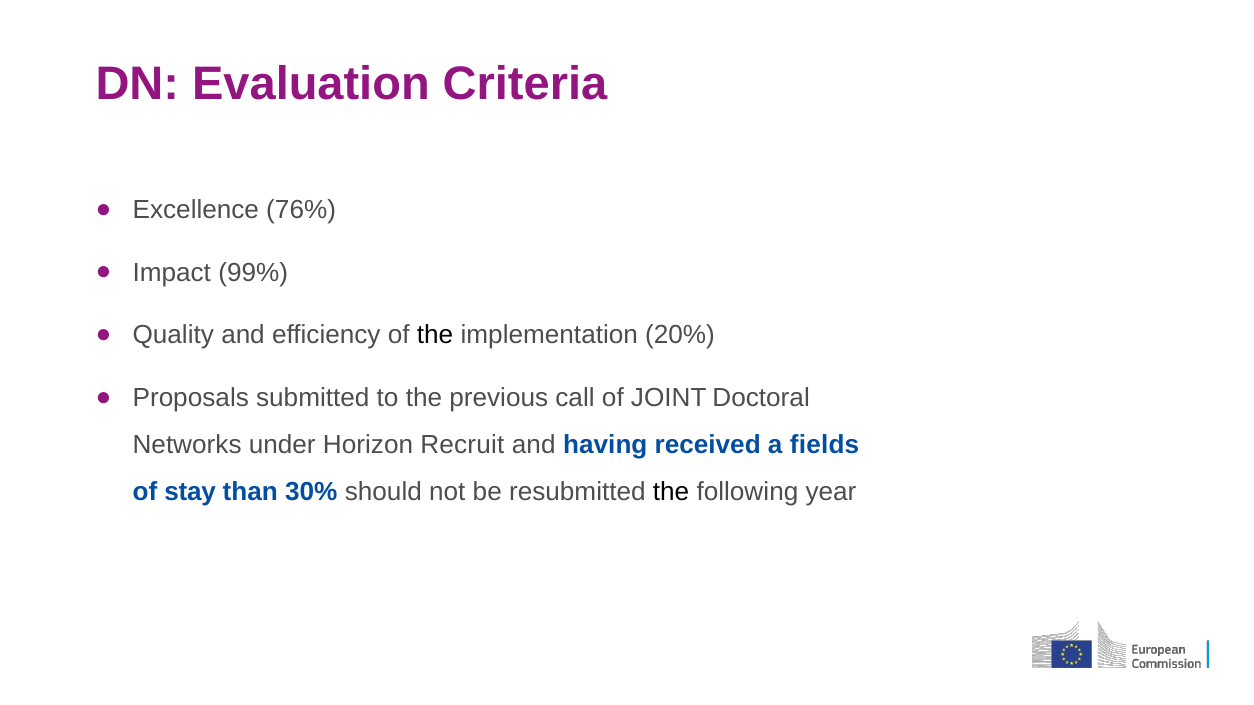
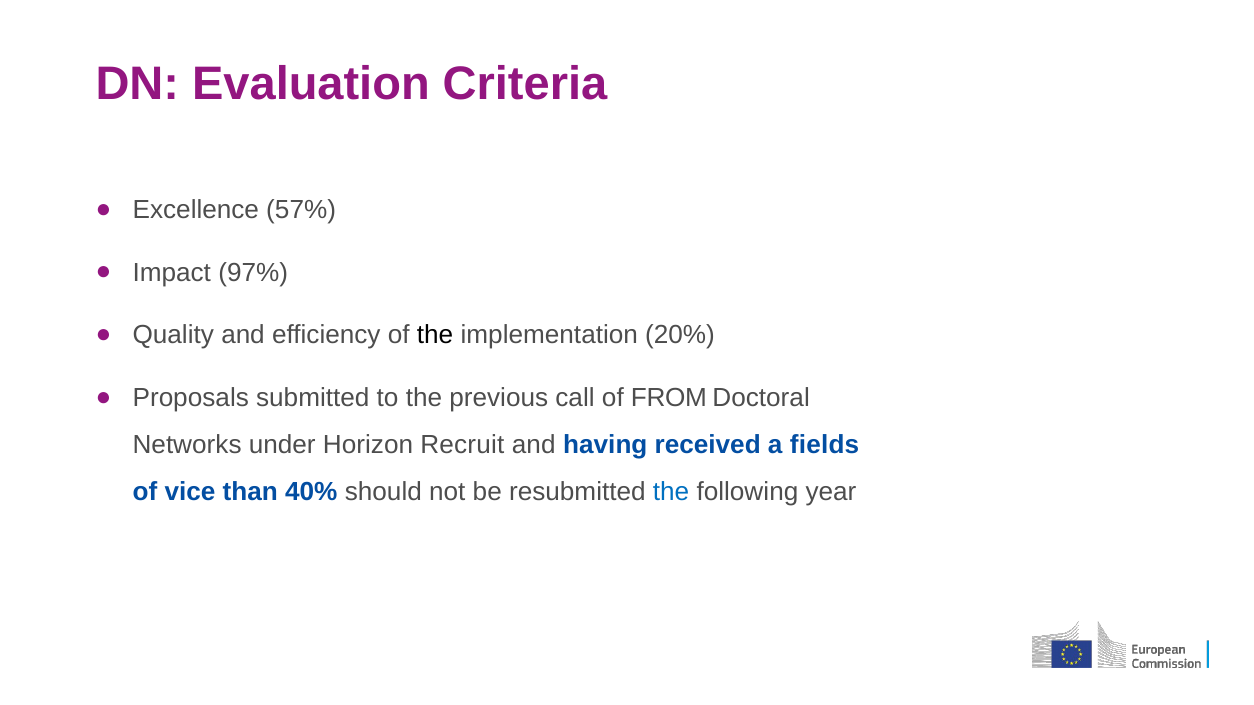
76%: 76% -> 57%
99%: 99% -> 97%
JOINT: JOINT -> FROM
stay: stay -> vice
30%: 30% -> 40%
the at (671, 492) colour: black -> blue
